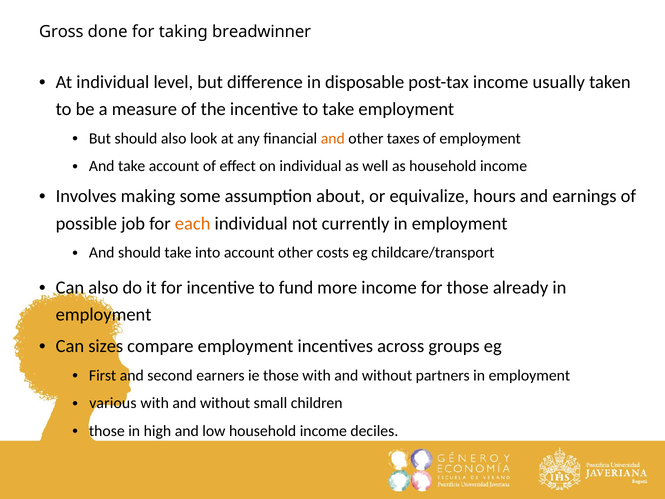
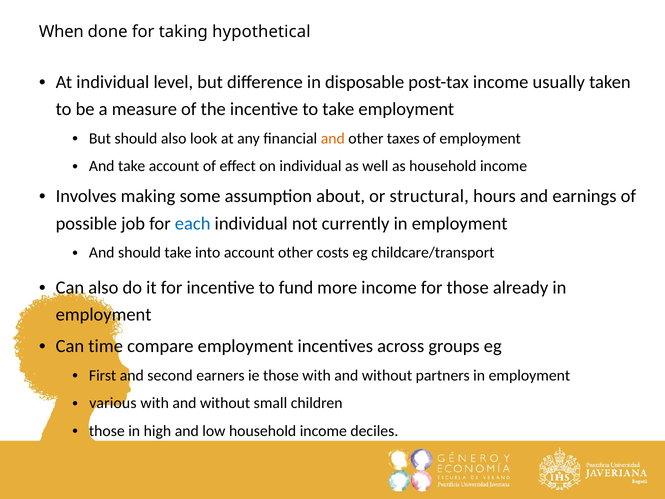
Gross: Gross -> When
breadwinner: breadwinner -> hypothetical
equivalize: equivalize -> structural
each colour: orange -> blue
sizes: sizes -> time
